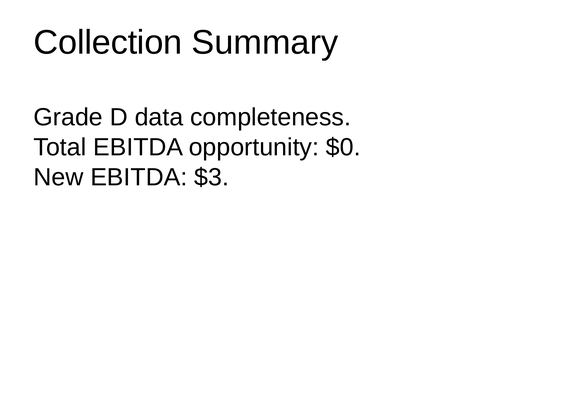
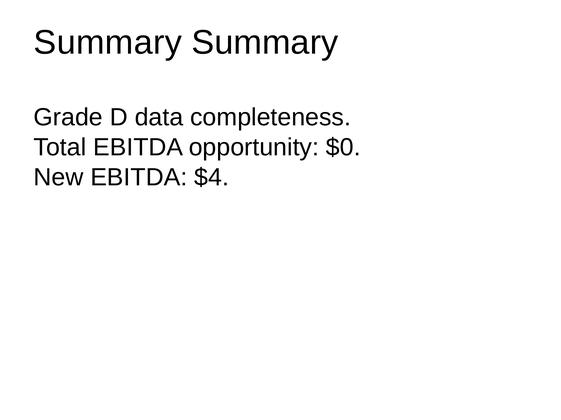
Collection at (108, 43): Collection -> Summary
$3: $3 -> $4
